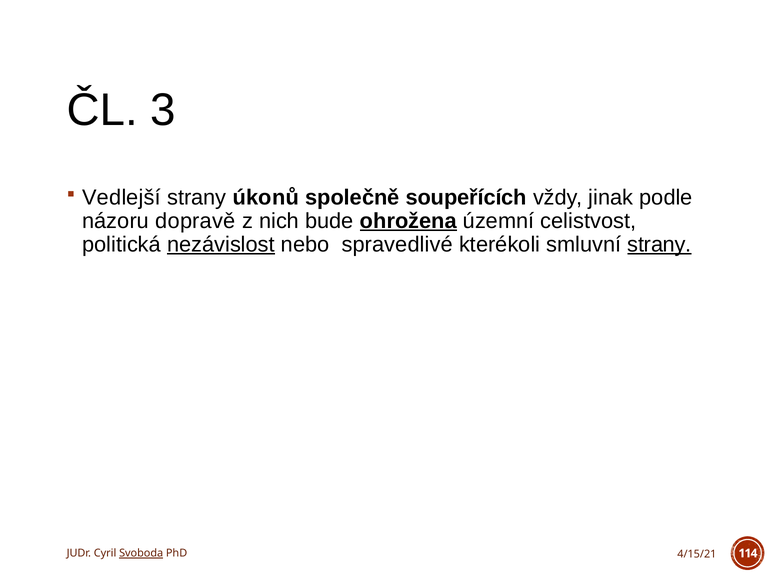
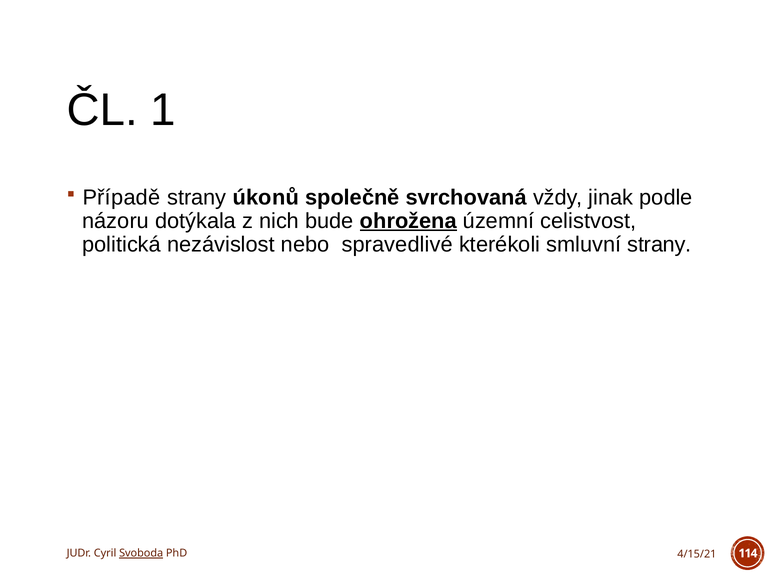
3: 3 -> 1
Vedlejší: Vedlejší -> Případě
soupeřících: soupeřících -> svrchovaná
dopravě: dopravě -> dotýkala
nezávislost underline: present -> none
strany at (660, 244) underline: present -> none
